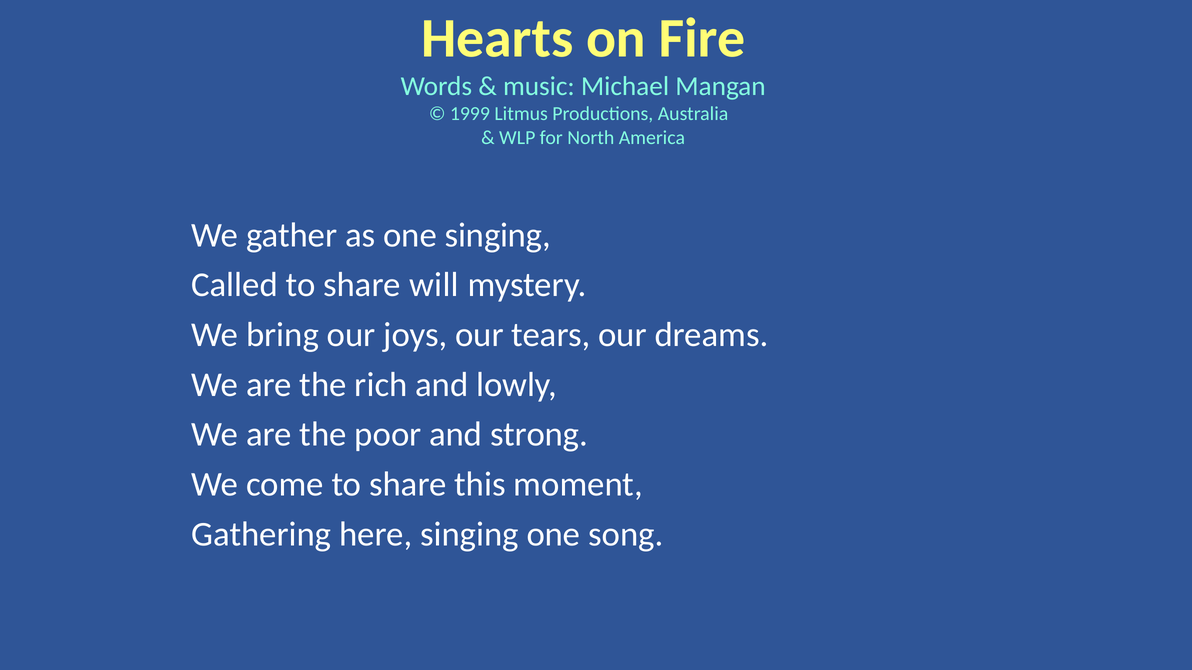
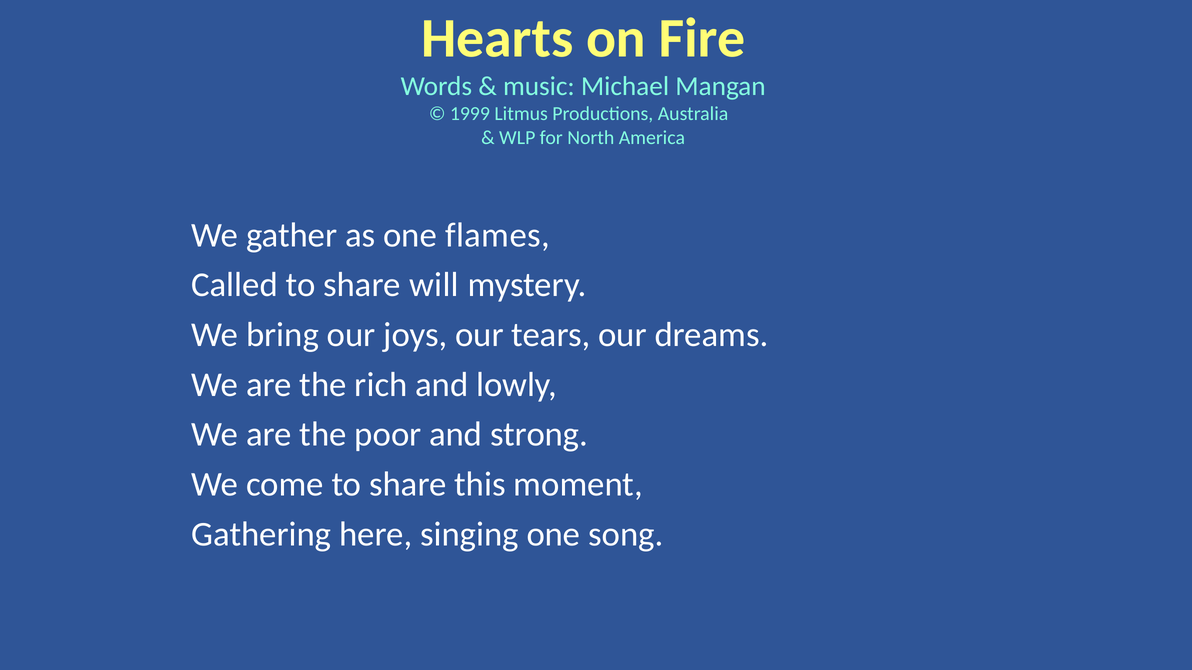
one singing: singing -> flames
